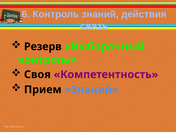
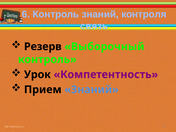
действия: действия -> контроля
Своя: Своя -> Урок
